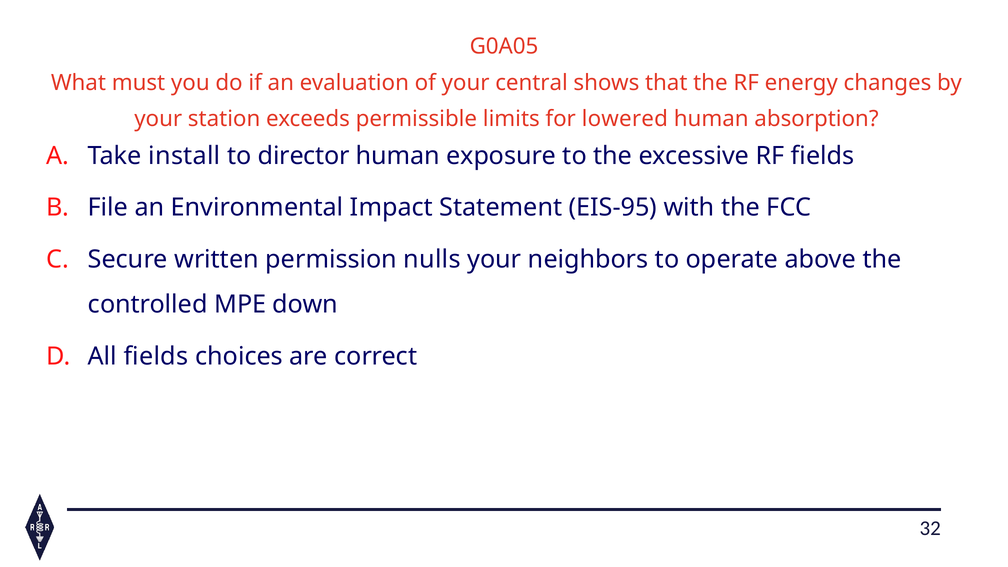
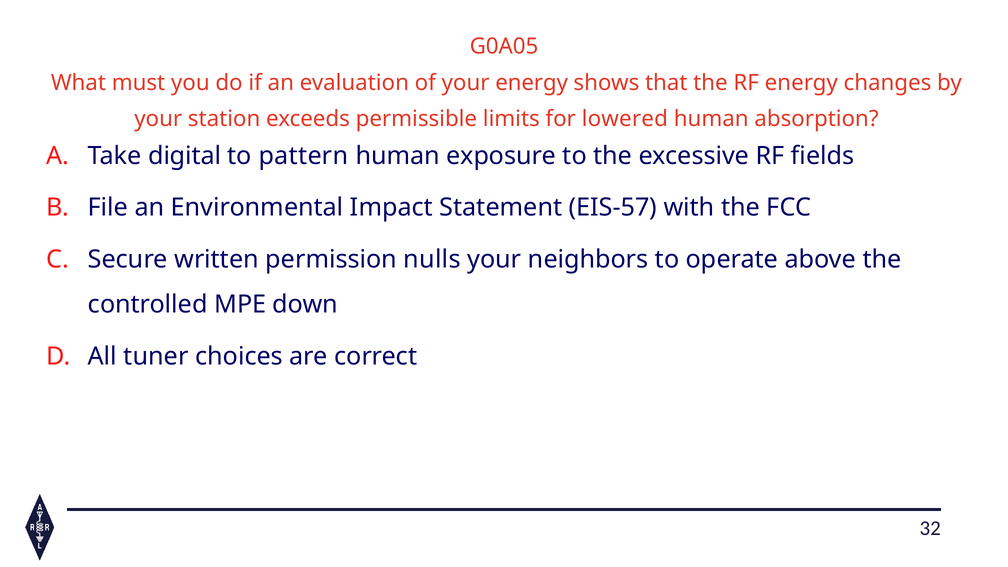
your central: central -> energy
install: install -> digital
director: director -> pattern
EIS-95: EIS-95 -> EIS-57
All fields: fields -> tuner
